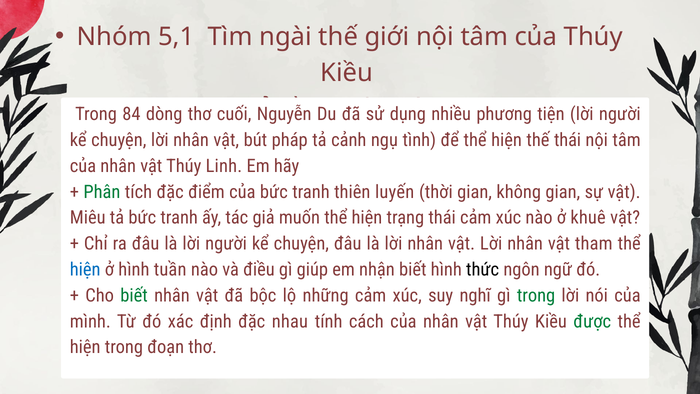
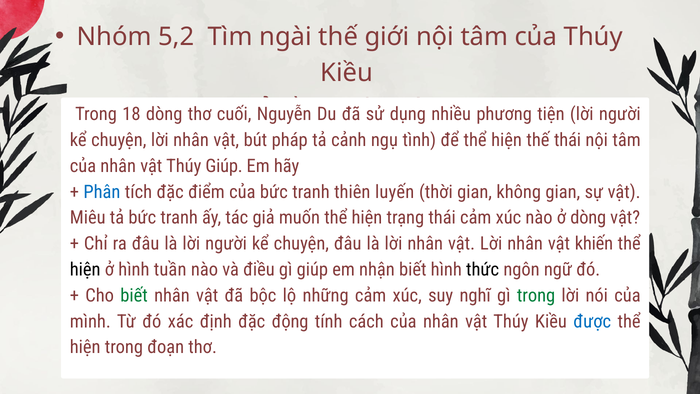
5,1: 5,1 -> 5,2
84: 84 -> 18
Thúy Linh: Linh -> Giúp
Phân colour: green -> blue
ở khuê: khuê -> dòng
tham: tham -> khiến
hiện at (85, 269) colour: blue -> black
nhau: nhau -> động
được colour: green -> blue
